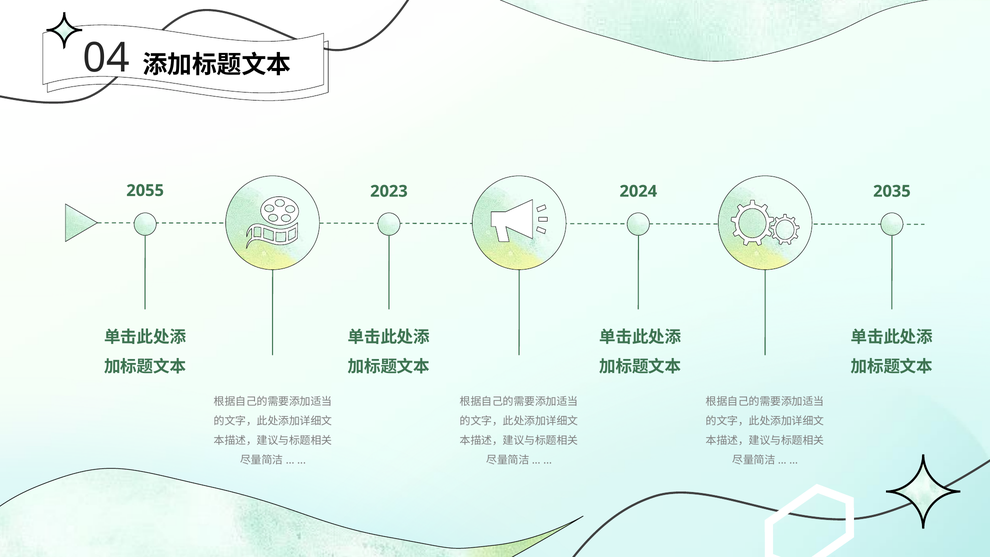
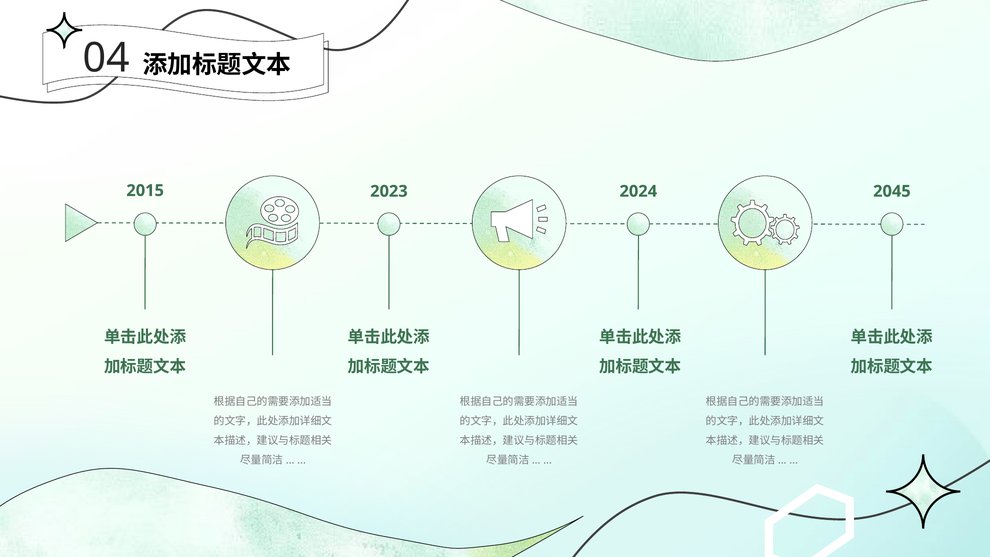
2055: 2055 -> 2015
2035: 2035 -> 2045
